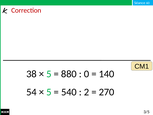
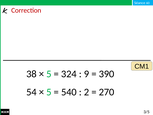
880: 880 -> 324
0: 0 -> 9
140: 140 -> 390
